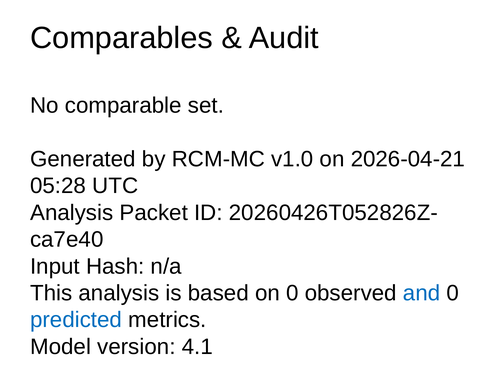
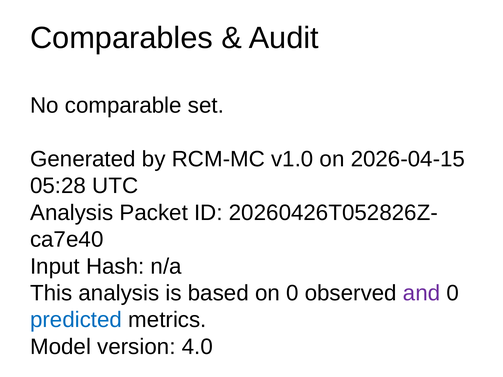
2026-04-21: 2026-04-21 -> 2026-04-15
and colour: blue -> purple
4.1: 4.1 -> 4.0
